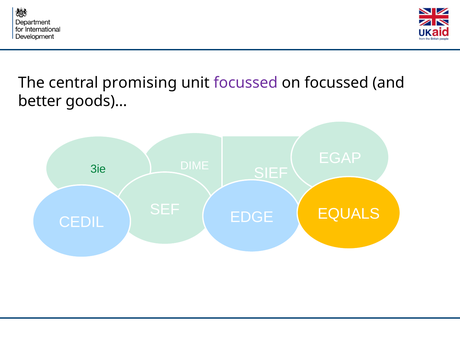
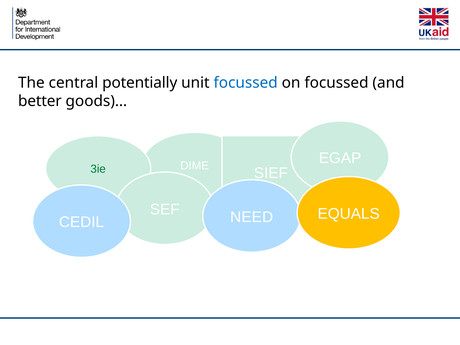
promising: promising -> potentially
focussed at (246, 83) colour: purple -> blue
EDGE: EDGE -> NEED
